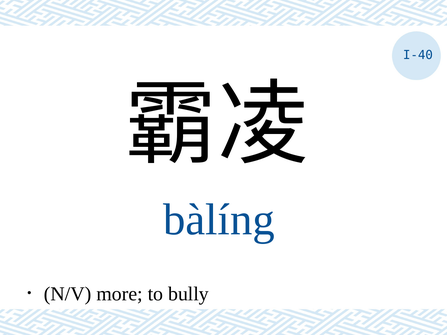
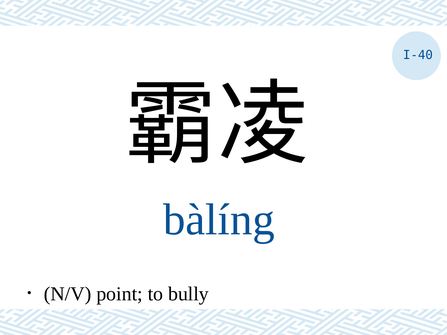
more: more -> point
